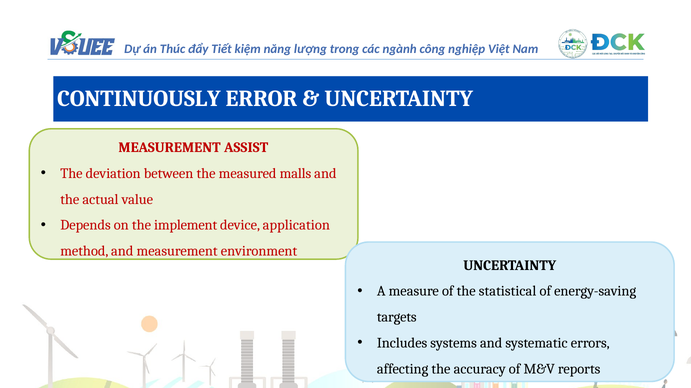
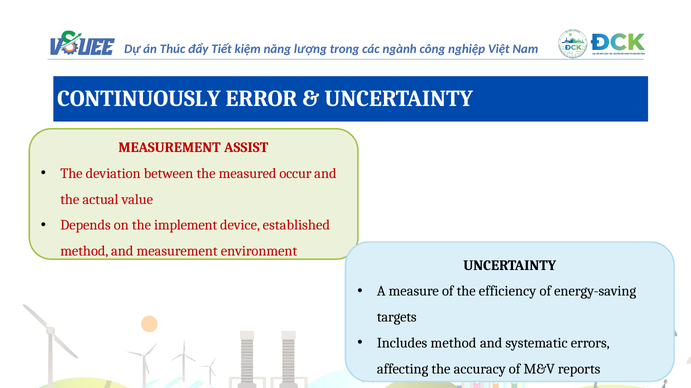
malls: malls -> occur
application: application -> established
statistical: statistical -> efficiency
Includes systems: systems -> method
